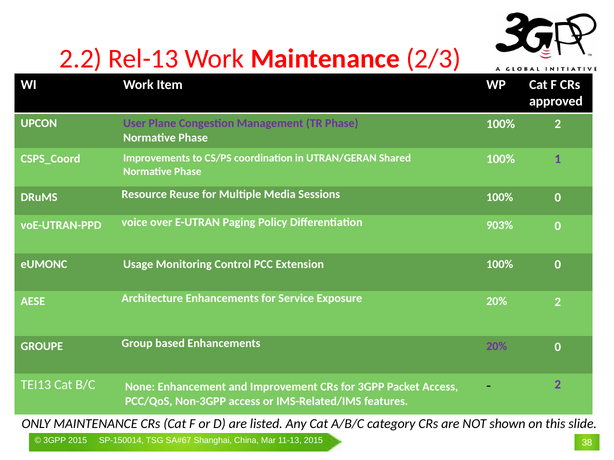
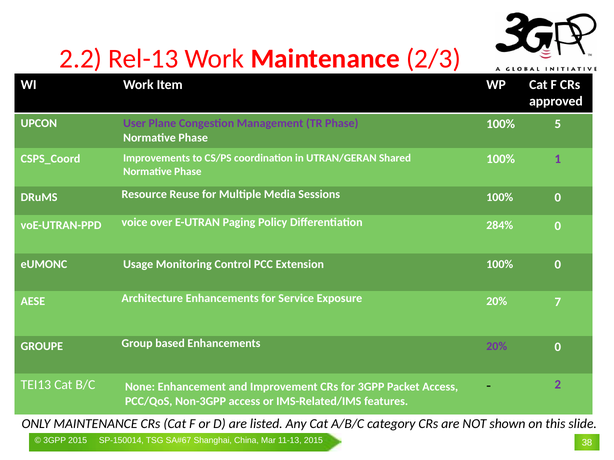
100% 2: 2 -> 5
903%: 903% -> 284%
20% 2: 2 -> 7
